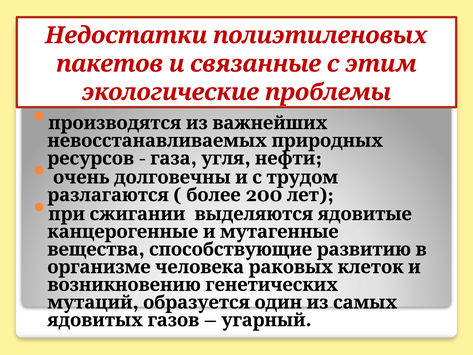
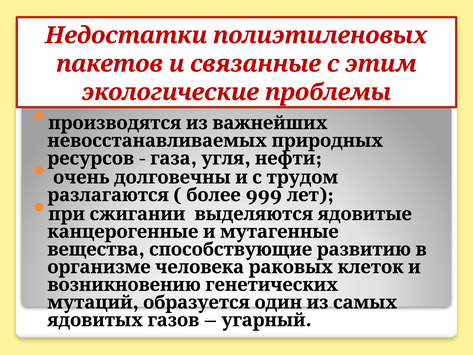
200: 200 -> 999
